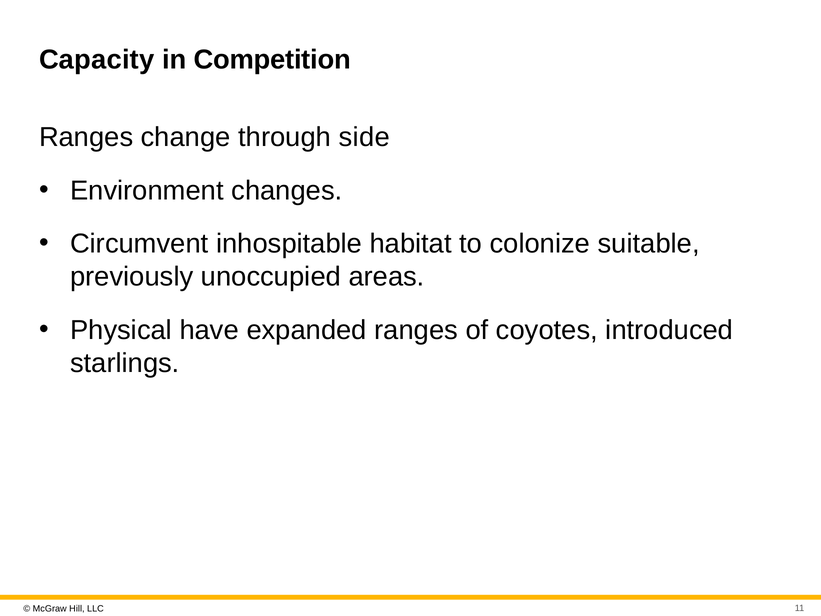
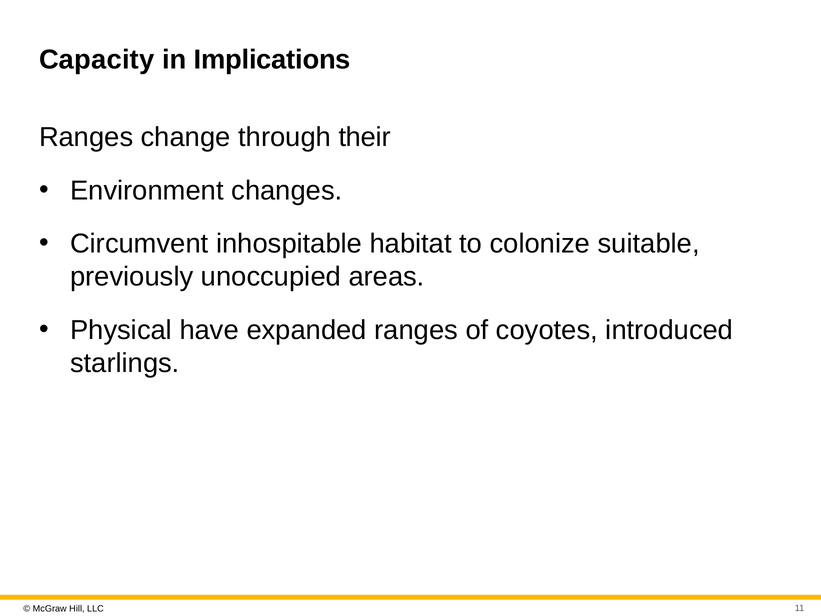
Competition: Competition -> Implications
side: side -> their
